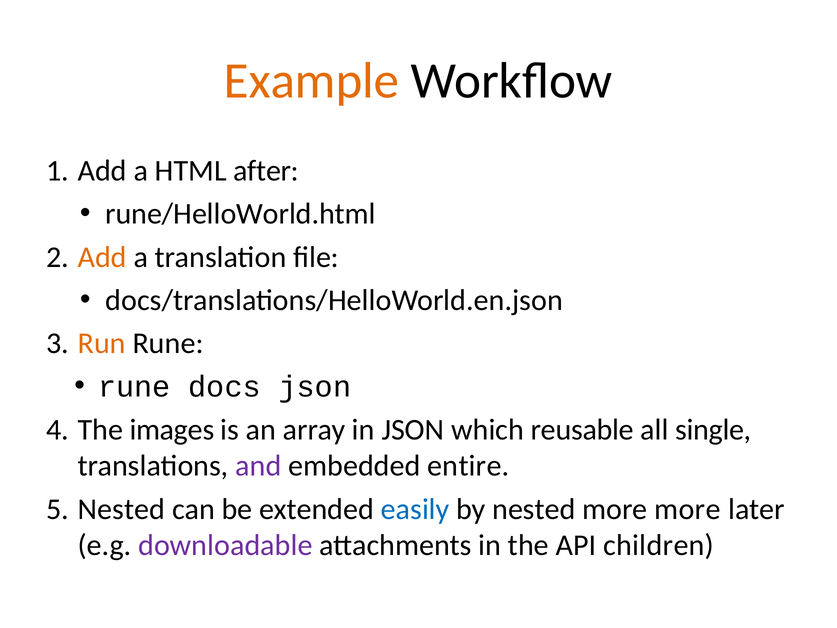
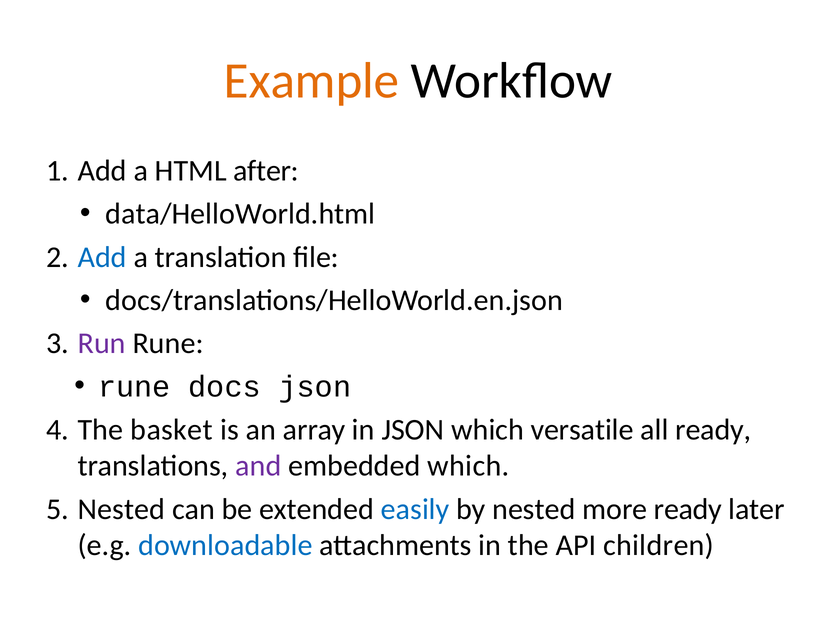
rune/HelloWorld.html: rune/HelloWorld.html -> data/HelloWorld.html
Add at (102, 257) colour: orange -> blue
Run colour: orange -> purple
images: images -> basket
reusable: reusable -> versatile
all single: single -> ready
embedded entire: entire -> which
more more: more -> ready
downloadable colour: purple -> blue
